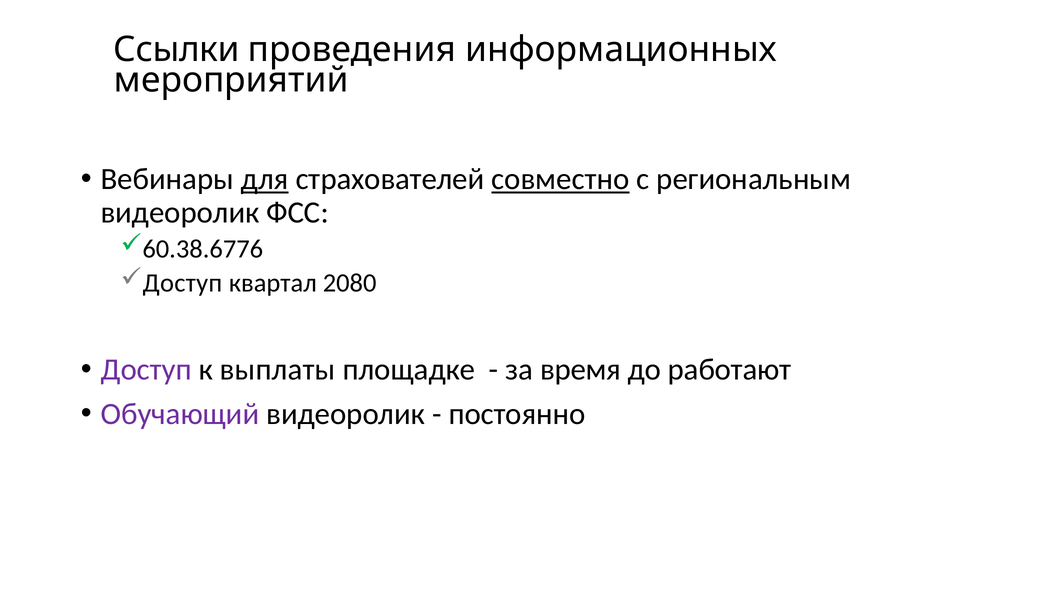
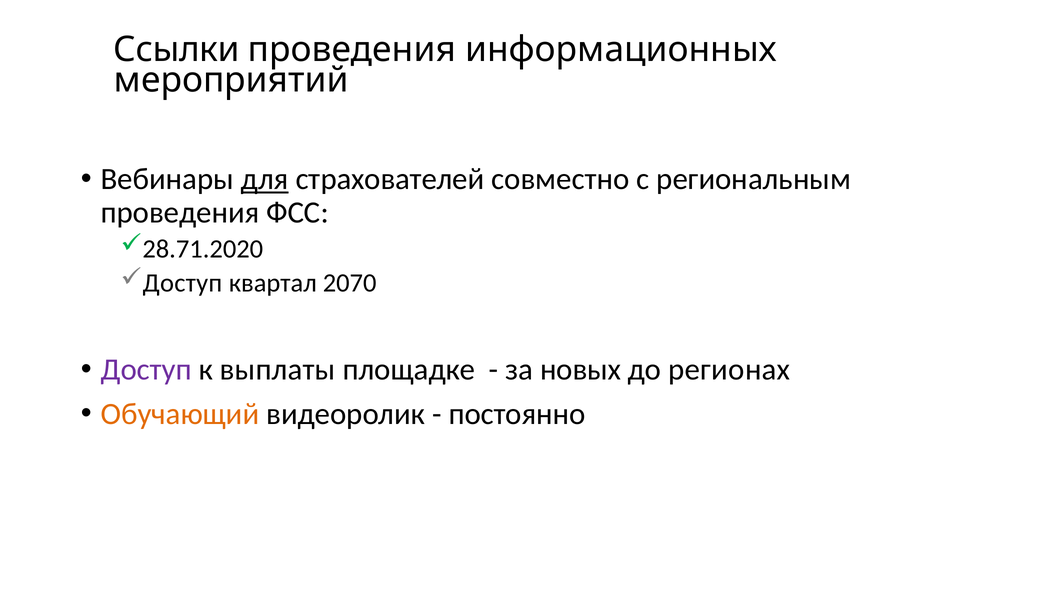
совместно underline: present -> none
видеоролик at (180, 213): видеоролик -> проведения
60.38.6776: 60.38.6776 -> 28.71.2020
2080: 2080 -> 2070
время: время -> новых
работают: работают -> регионах
Обучающий colour: purple -> orange
